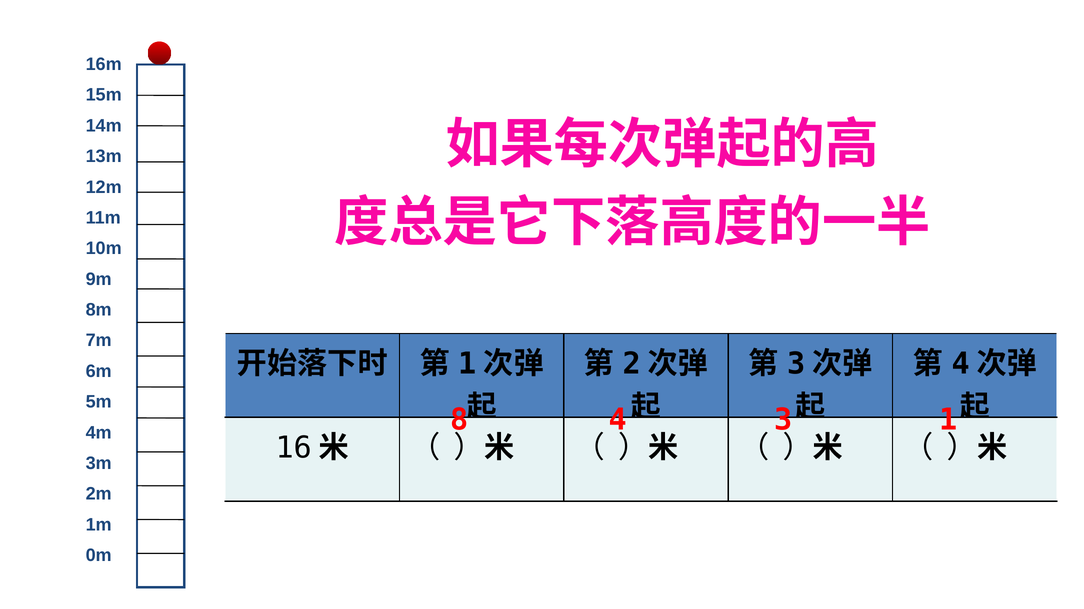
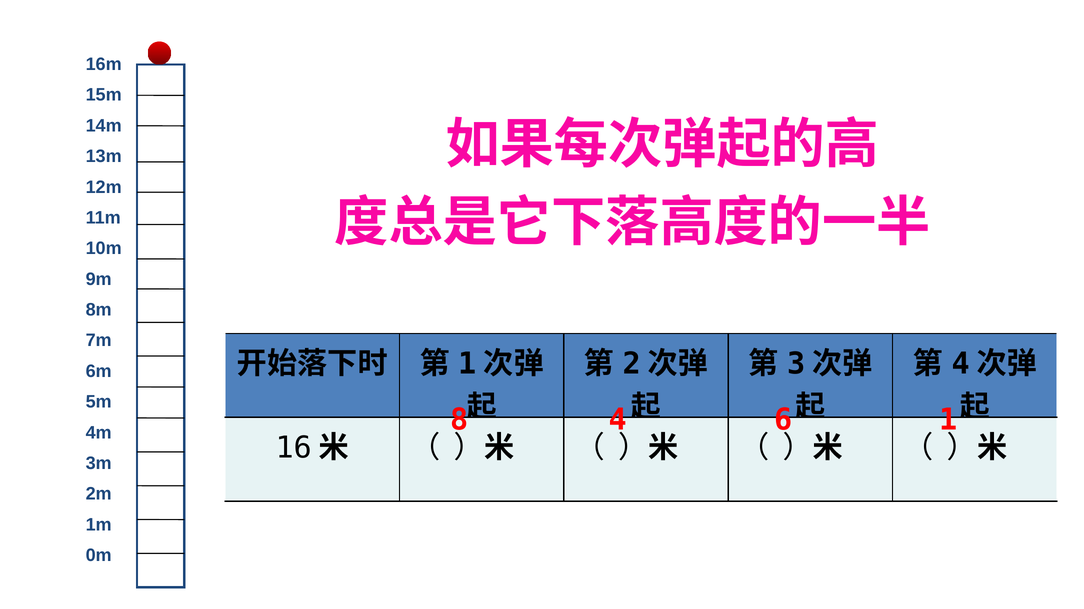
3: 3 -> 6
